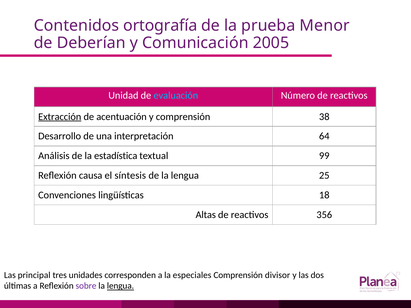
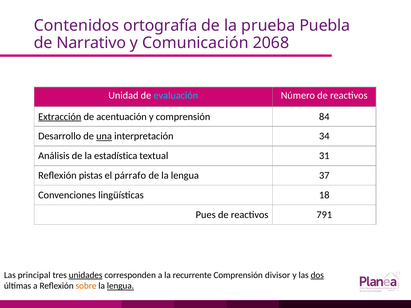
Menor: Menor -> Puebla
Deberían: Deberían -> Narrativo
2005: 2005 -> 2068
38: 38 -> 84
una underline: none -> present
64: 64 -> 34
99: 99 -> 31
causa: causa -> pistas
síntesis: síntesis -> párrafo
25: 25 -> 37
Altas: Altas -> Pues
356: 356 -> 791
unidades underline: none -> present
especiales: especiales -> recurrente
dos underline: none -> present
sobre colour: purple -> orange
